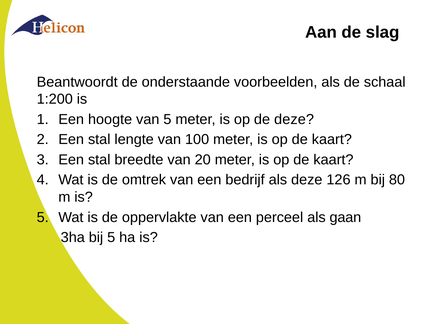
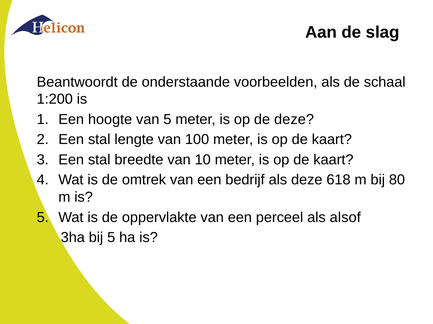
20: 20 -> 10
126: 126 -> 618
gaan: gaan -> alsof
